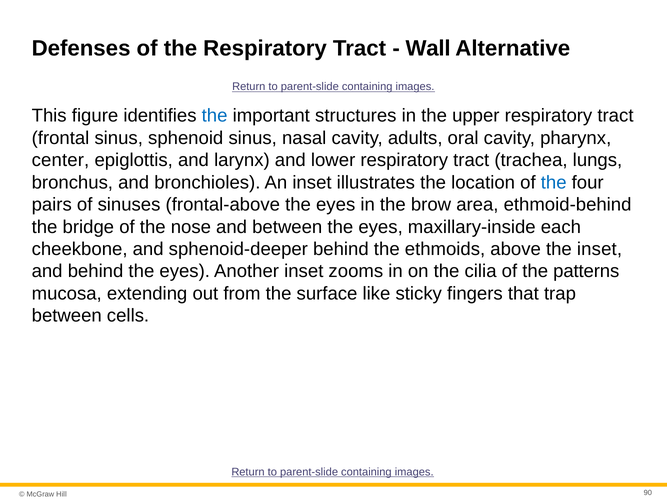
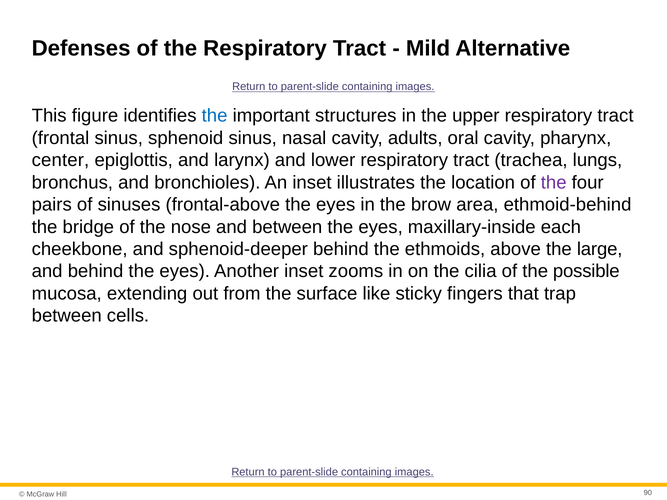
Wall: Wall -> Mild
the at (554, 183) colour: blue -> purple
the inset: inset -> large
patterns: patterns -> possible
